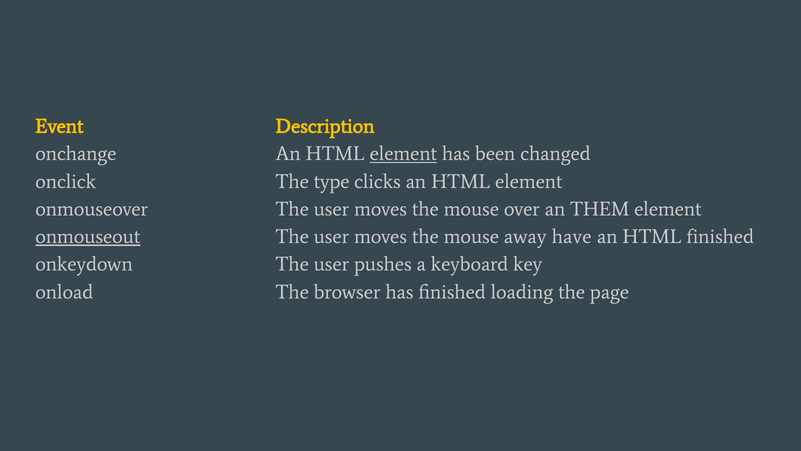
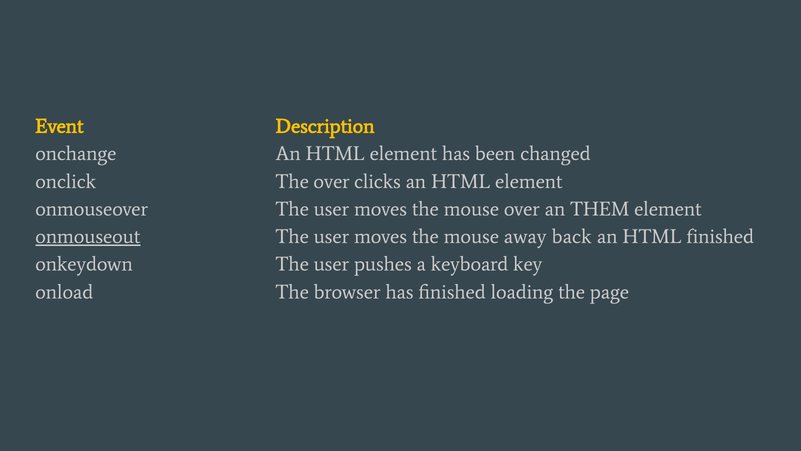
element at (403, 154) underline: present -> none
The type: type -> over
have: have -> back
